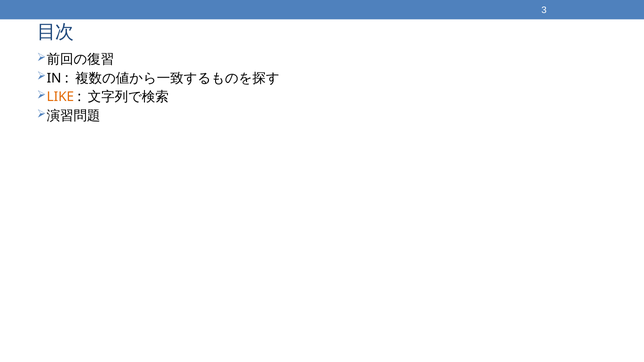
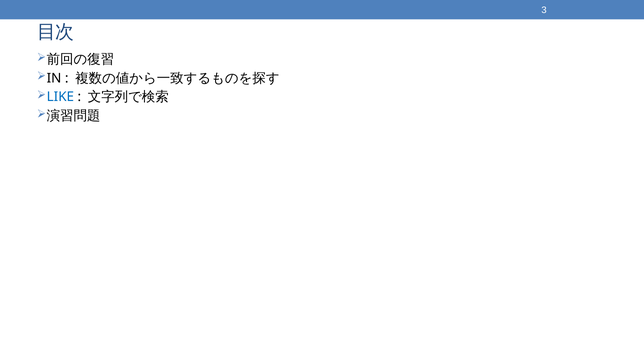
LIKE colour: orange -> blue
